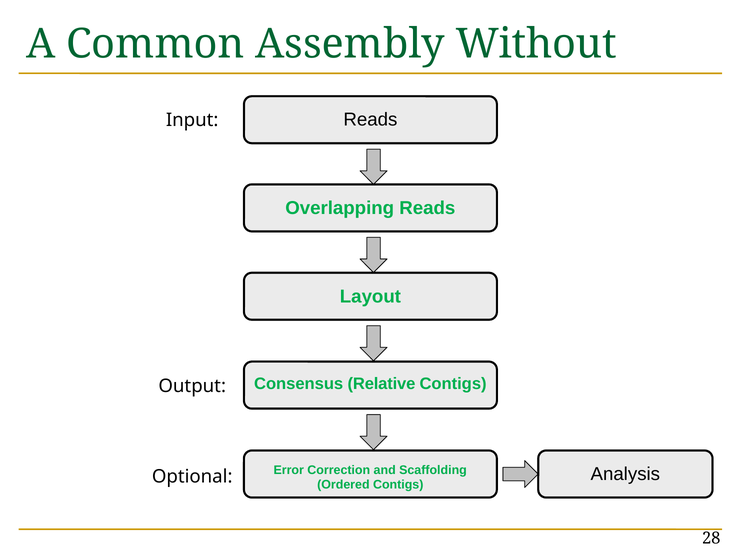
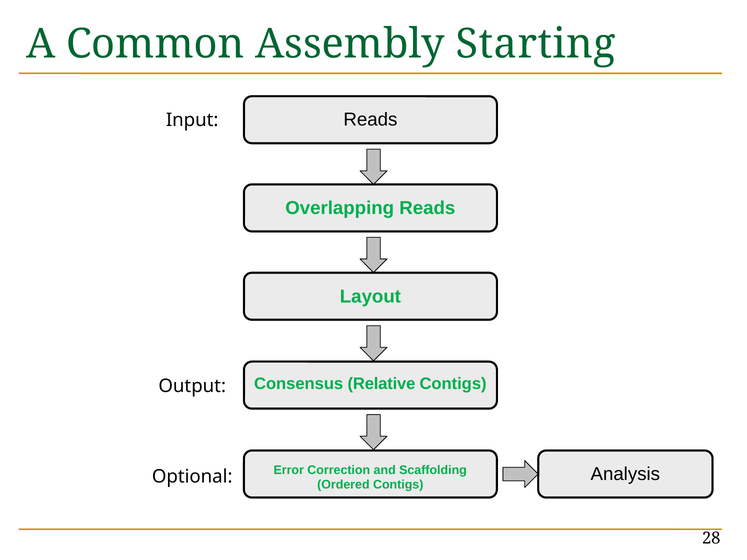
Without: Without -> Starting
